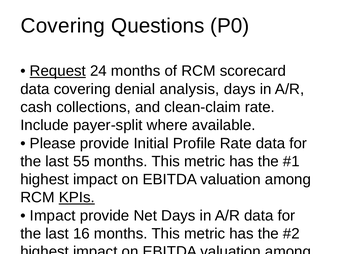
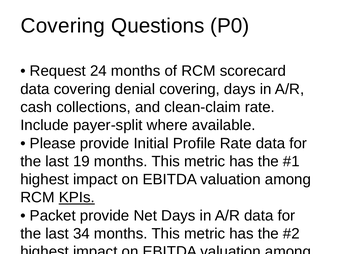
Request underline: present -> none
denial analysis: analysis -> covering
55: 55 -> 19
Impact at (53, 216): Impact -> Packet
16: 16 -> 34
